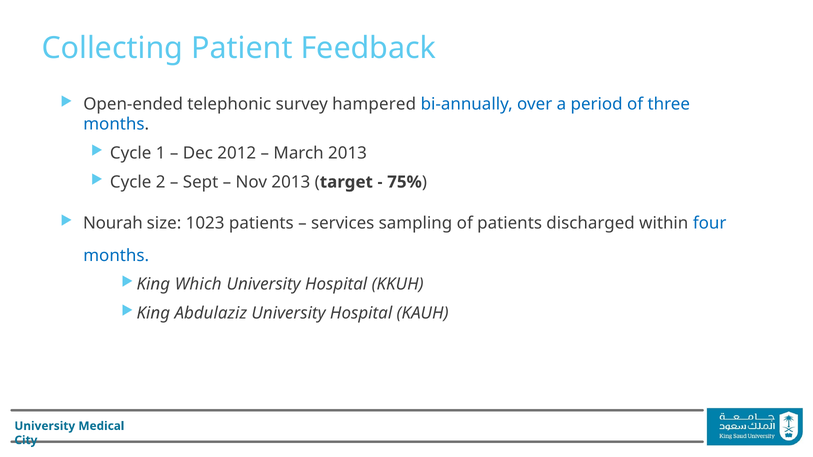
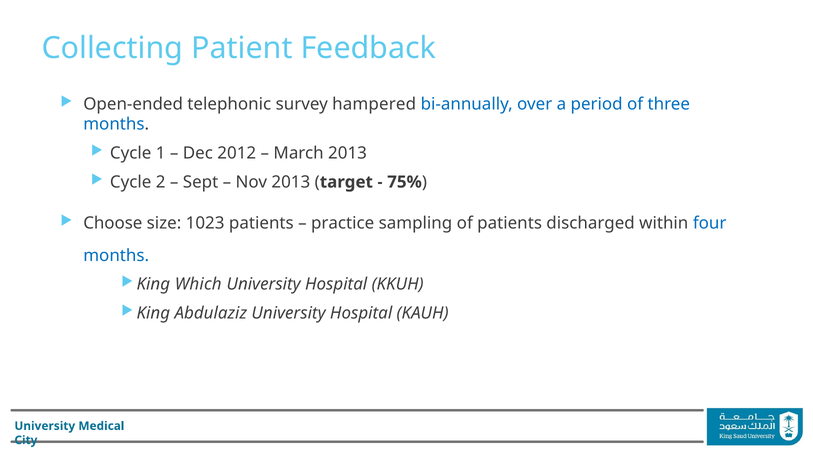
Nourah: Nourah -> Choose
services: services -> practice
